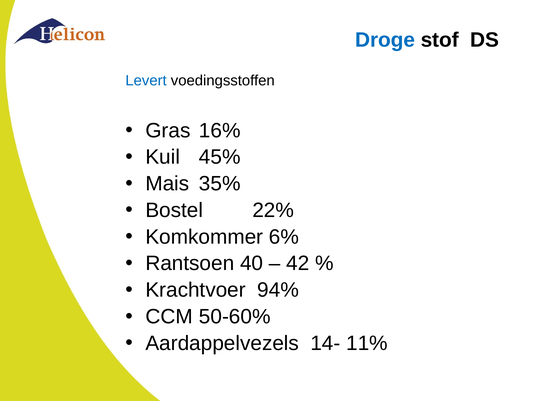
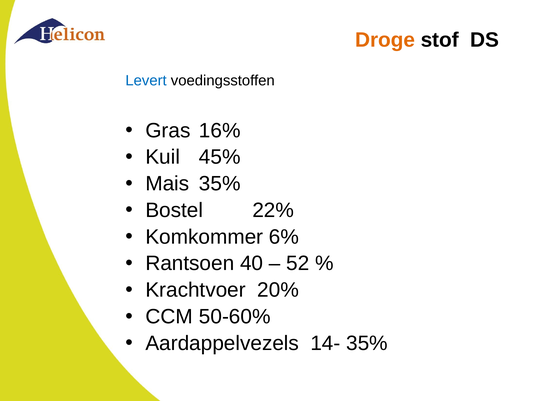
Droge colour: blue -> orange
42: 42 -> 52
94%: 94% -> 20%
14- 11%: 11% -> 35%
